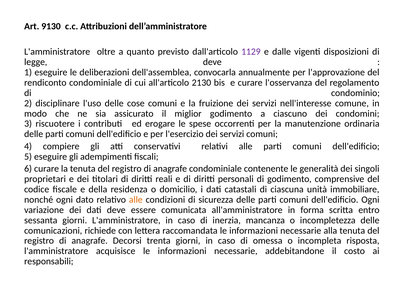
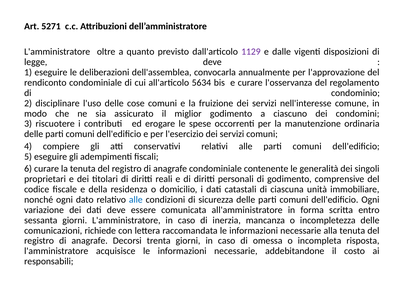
9130: 9130 -> 5271
2130: 2130 -> 5634
alle at (136, 200) colour: orange -> blue
